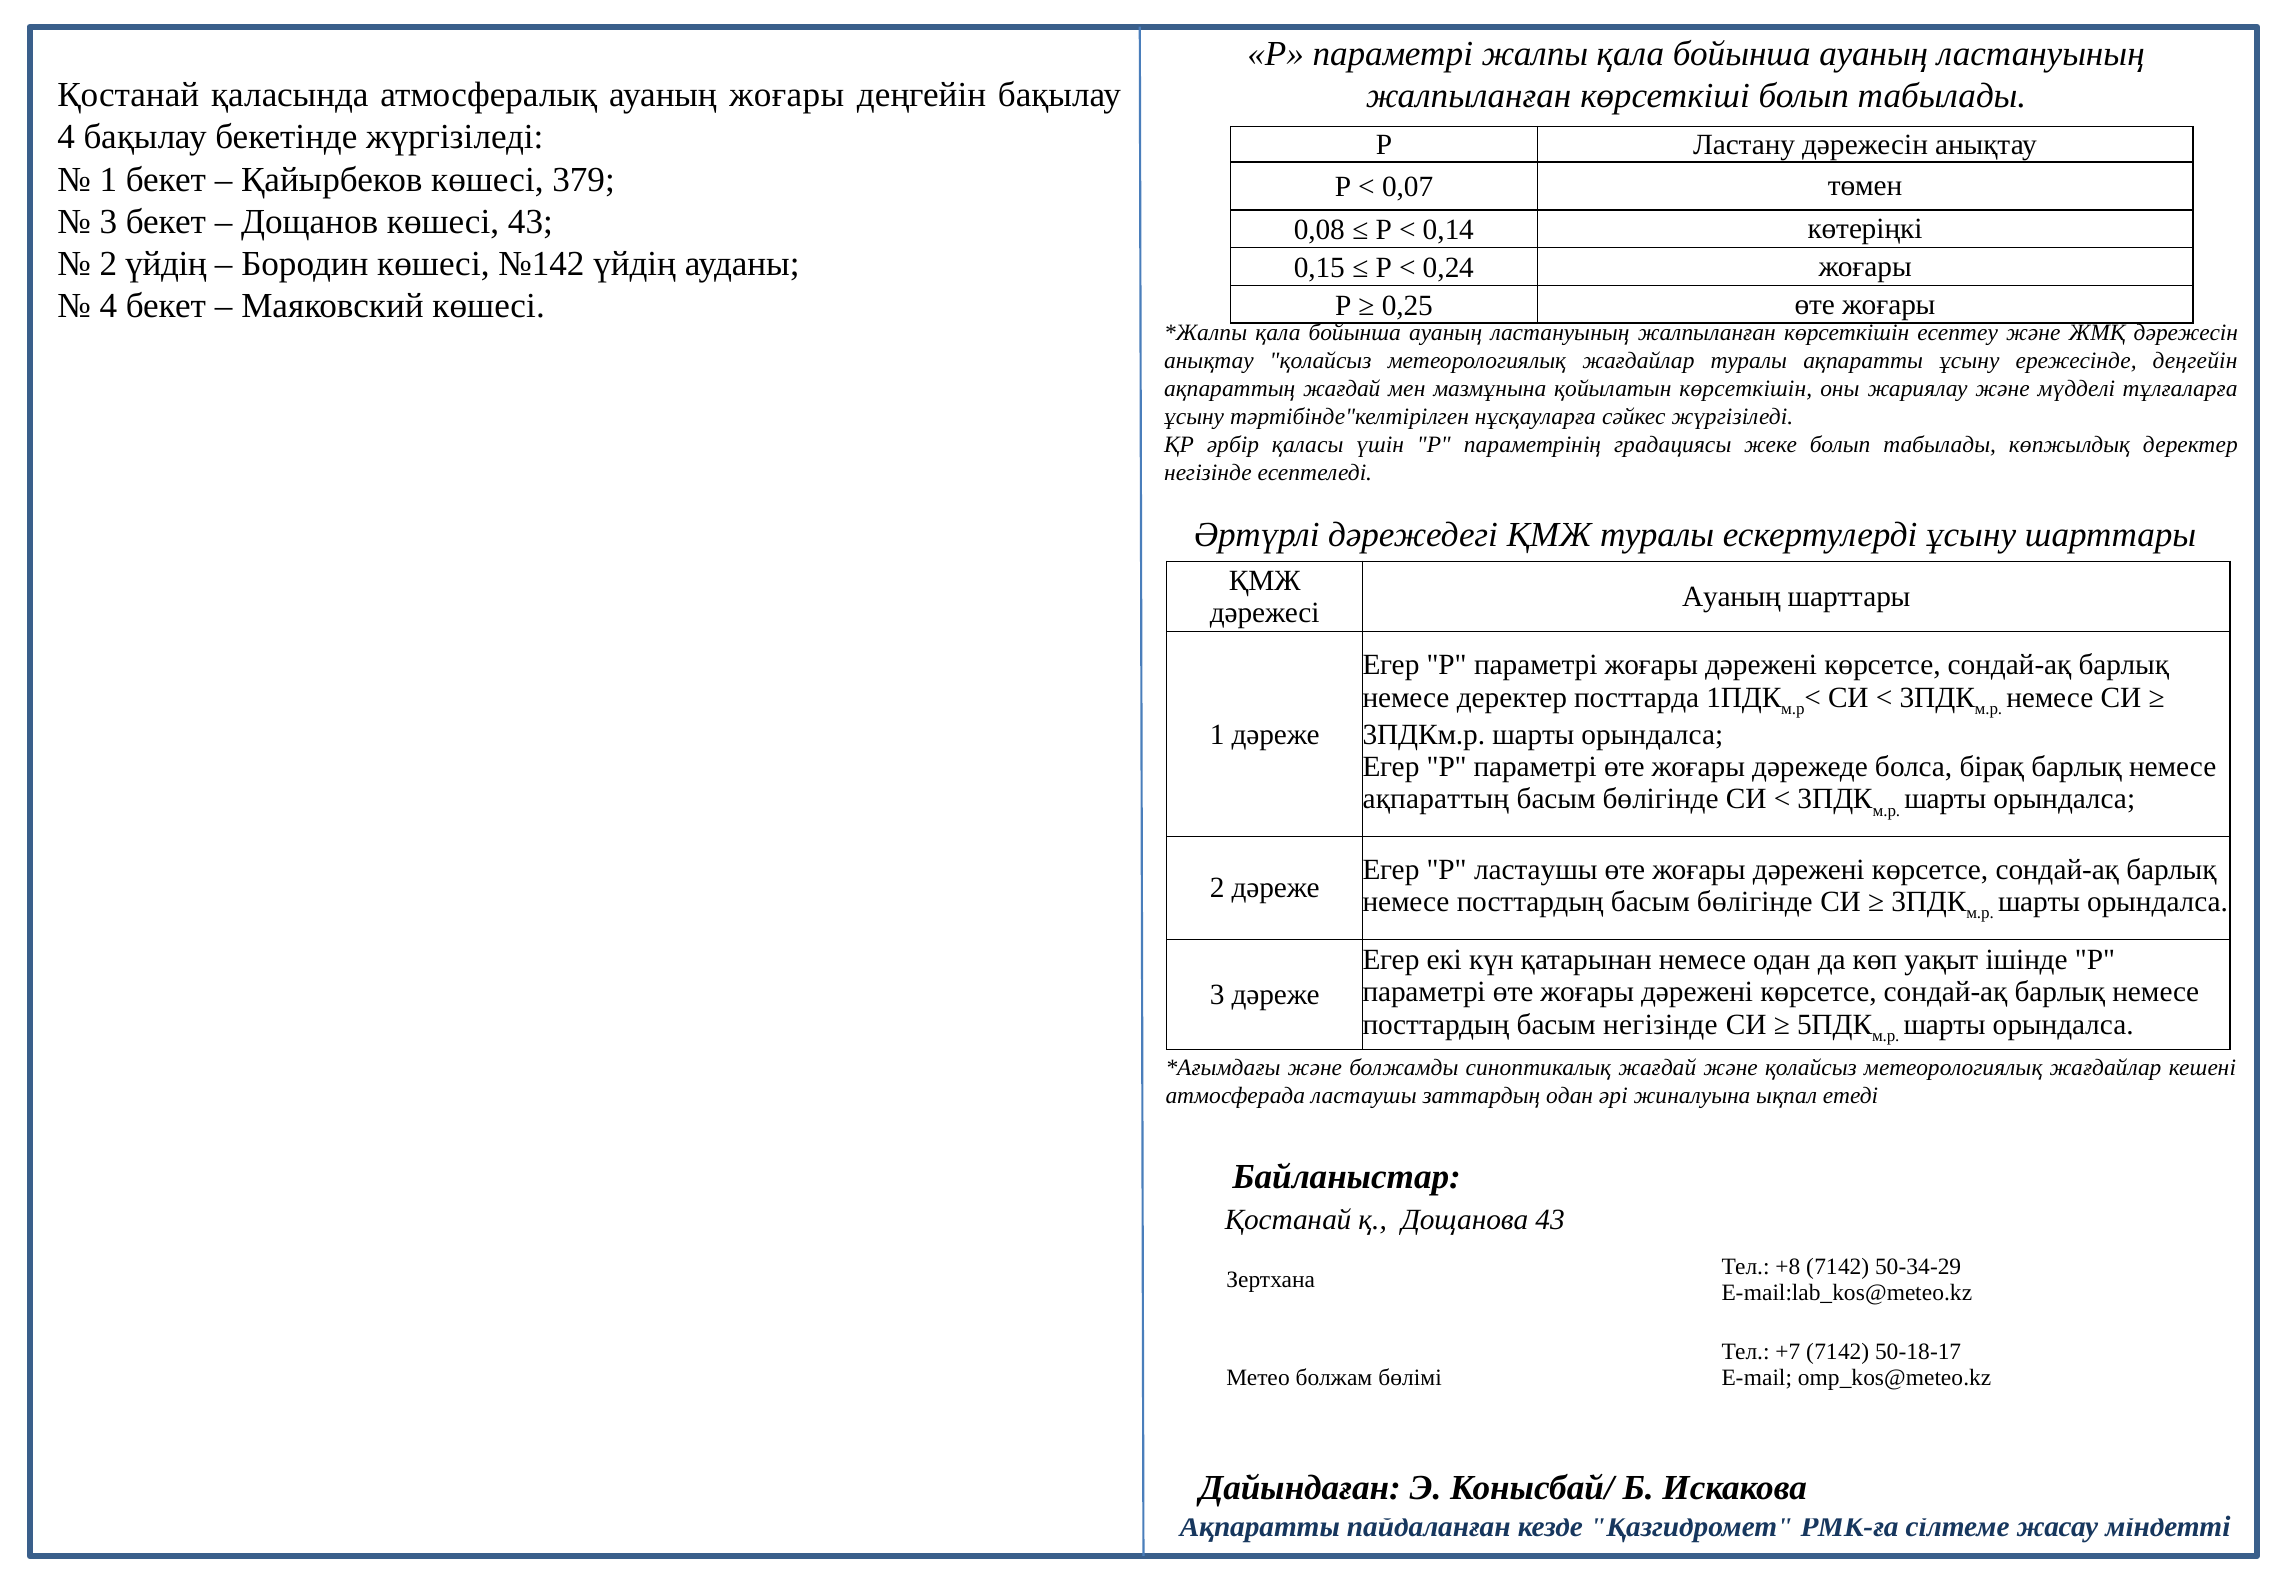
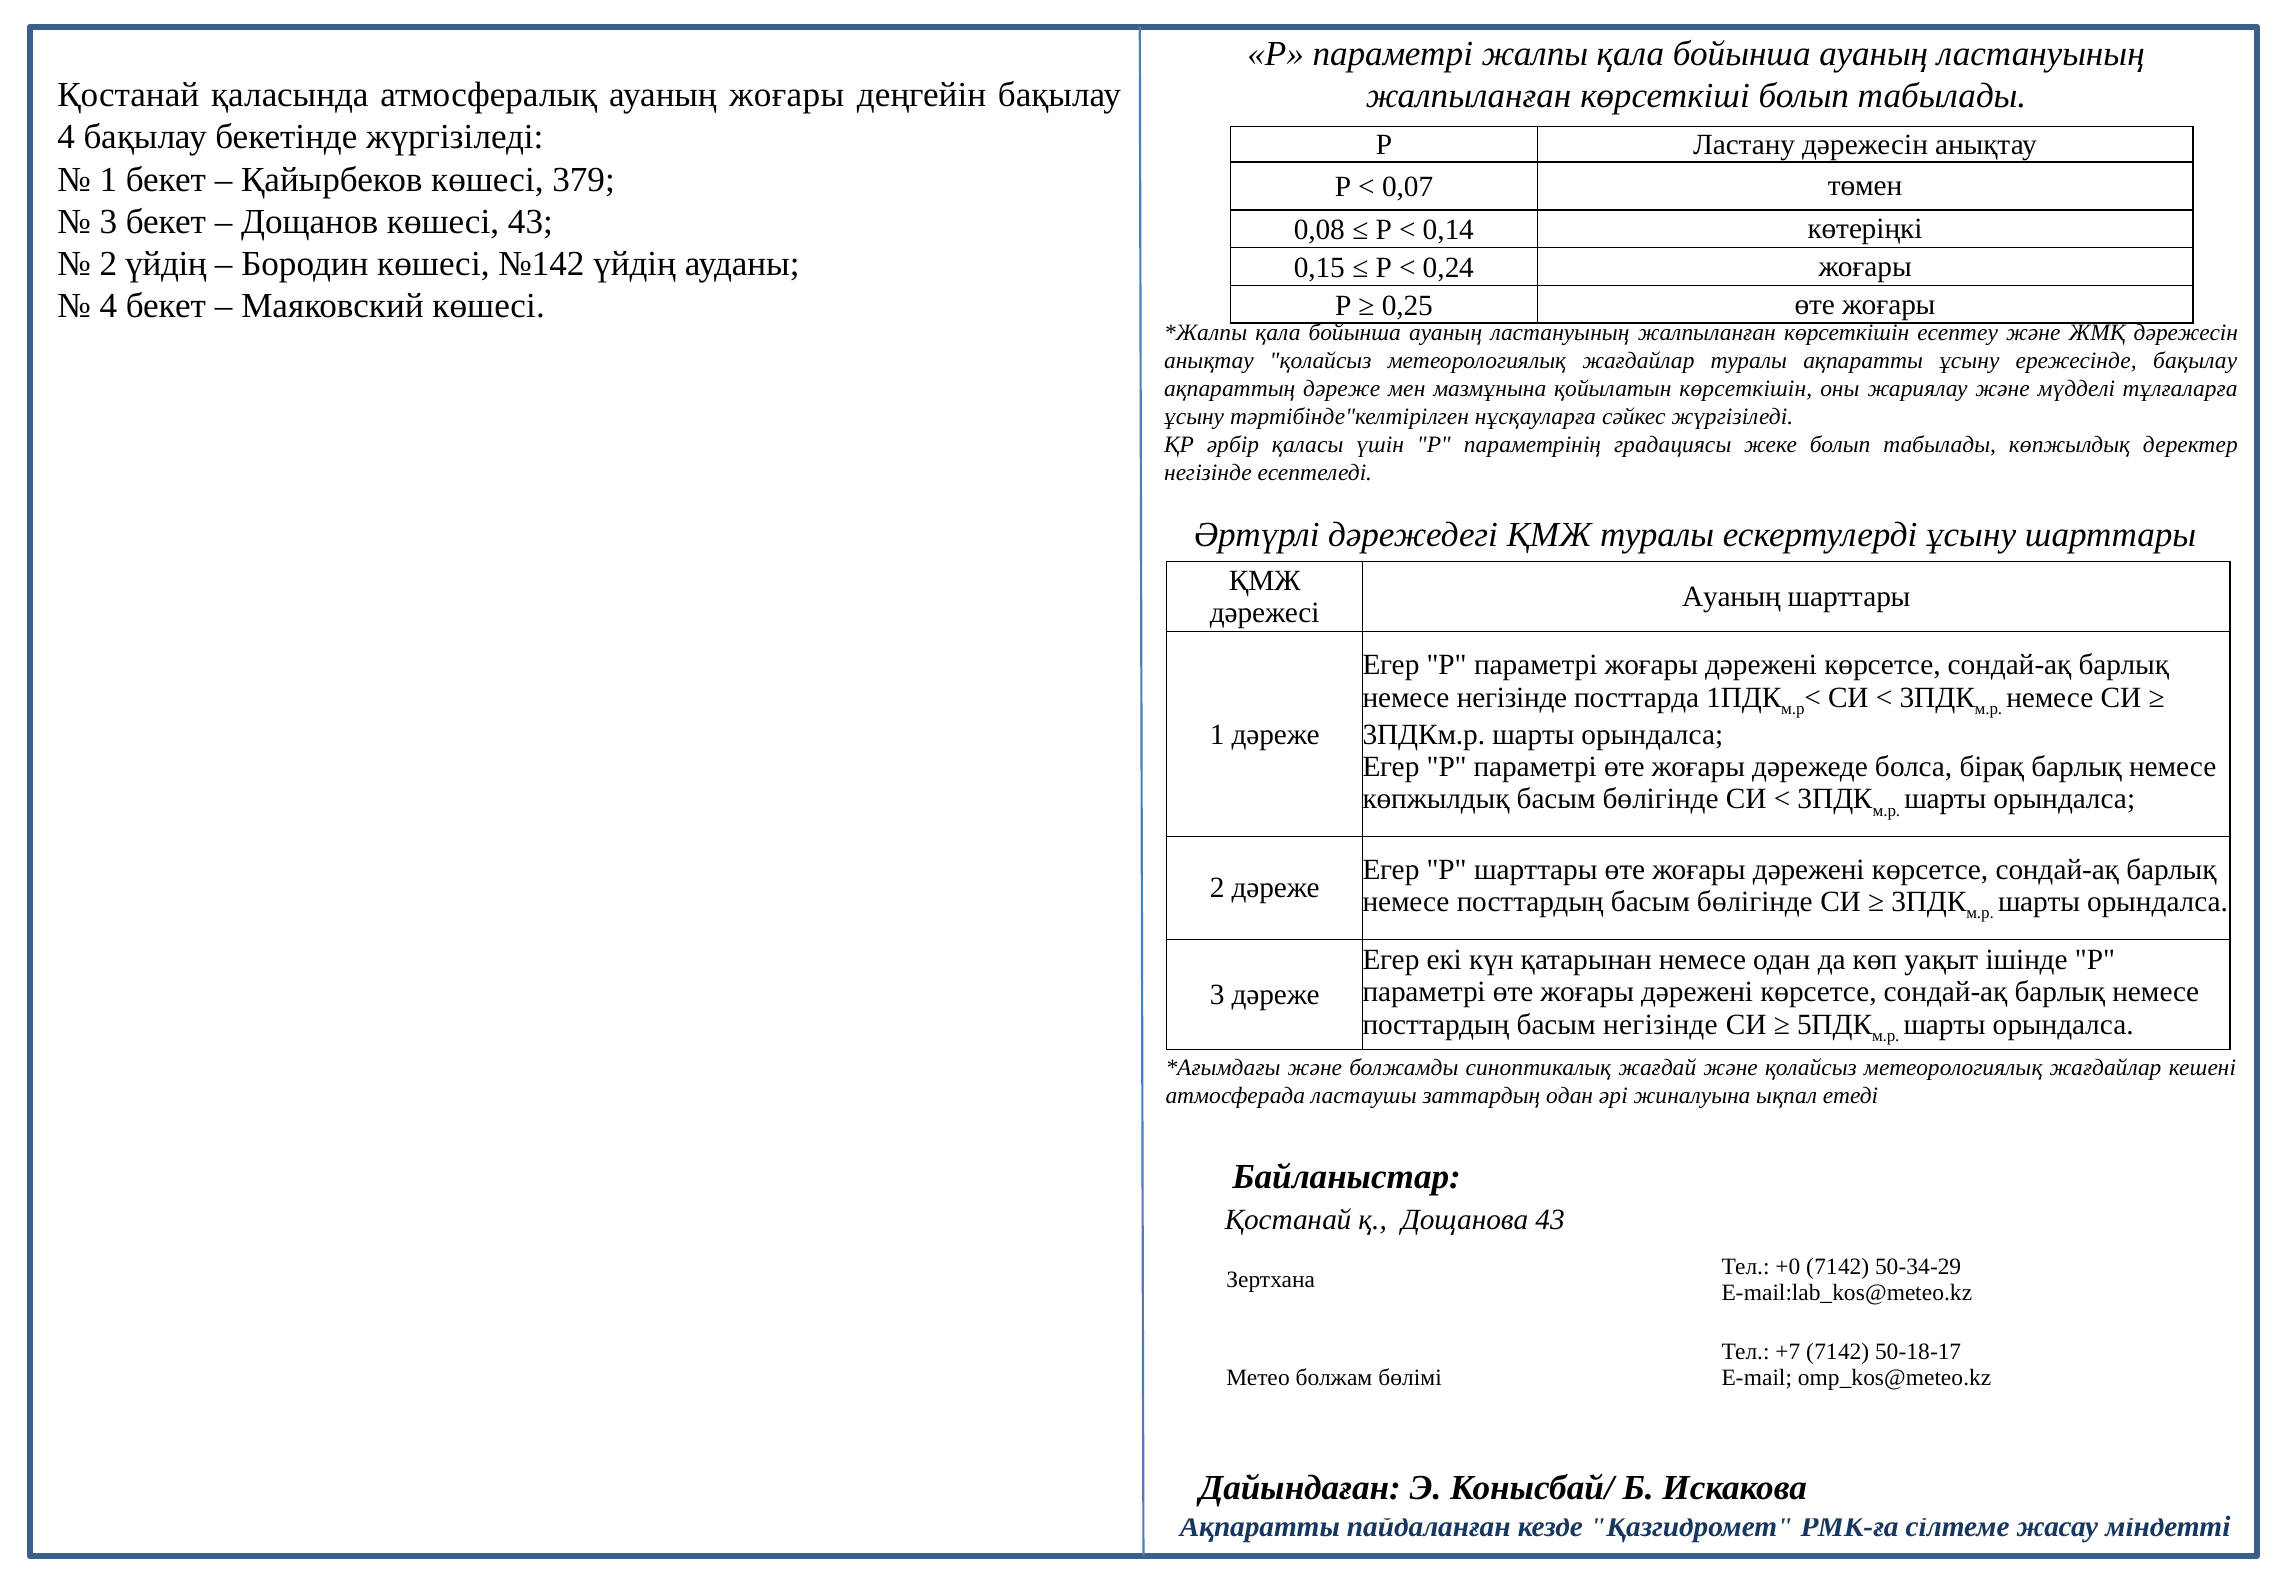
ережесінде деңгейін: деңгейін -> бақылау
ақпараттың жағдай: жағдай -> дәреже
немесе деректер: деректер -> негізінде
ақпараттың at (1436, 799): ақпараттың -> көпжылдық
Р ластаушы: ластаушы -> шарттары
+8: +8 -> +0
